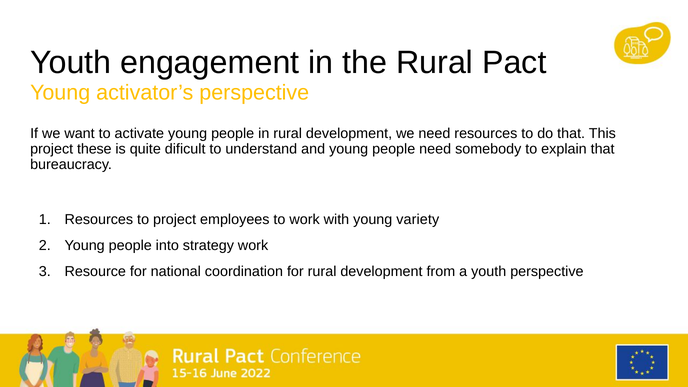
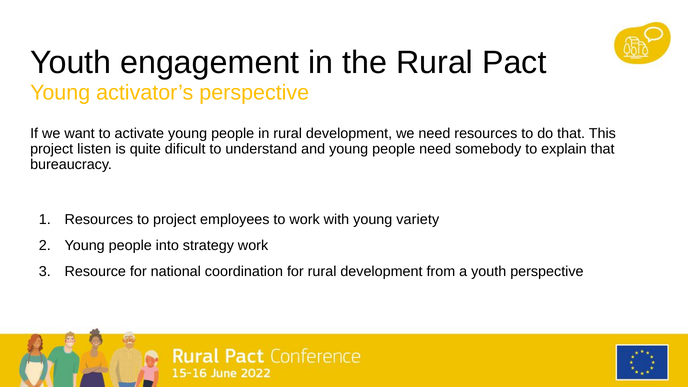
these: these -> listen
